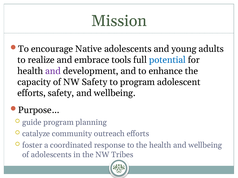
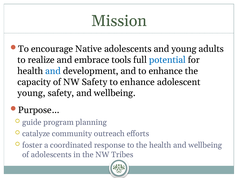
and at (53, 71) colour: purple -> blue
program at (138, 82): program -> enhance
efforts at (32, 93): efforts -> young
